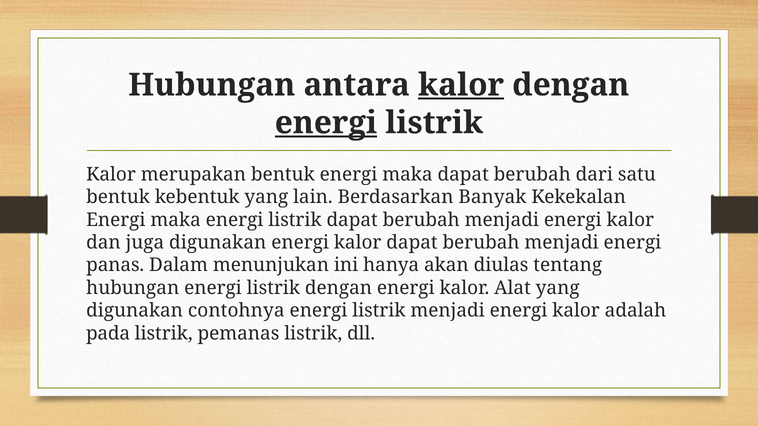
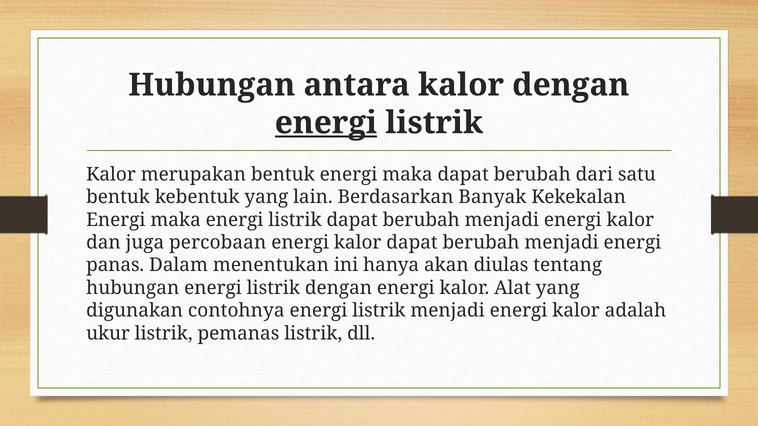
kalor at (461, 85) underline: present -> none
juga digunakan: digunakan -> percobaan
menunjukan: menunjukan -> menentukan
pada: pada -> ukur
